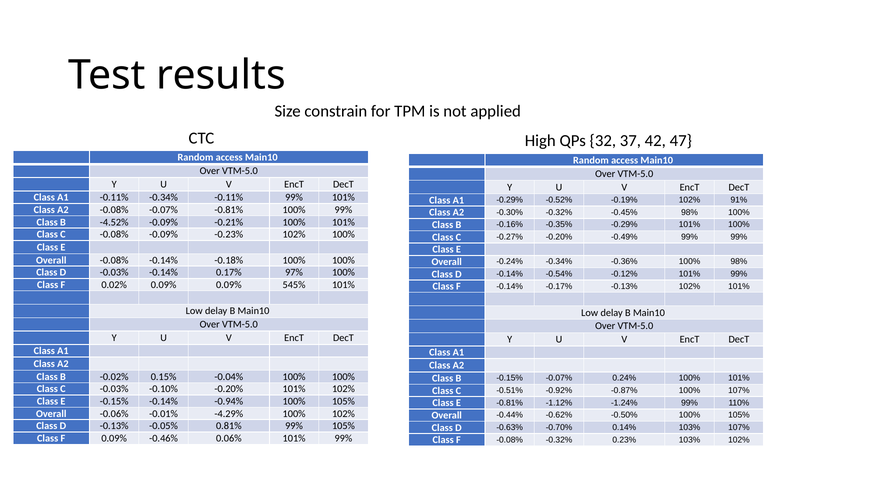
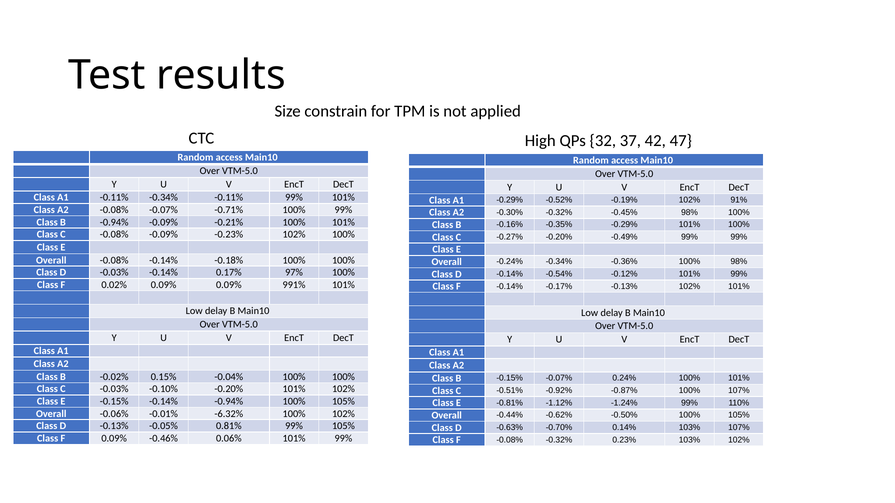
-0.07% -0.81%: -0.81% -> -0.71%
B -4.52%: -4.52% -> -0.94%
545%: 545% -> 991%
-4.29%: -4.29% -> -6.32%
